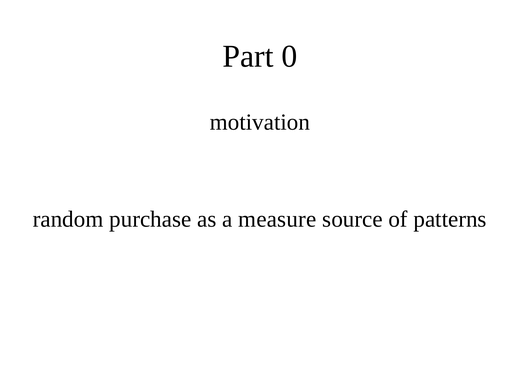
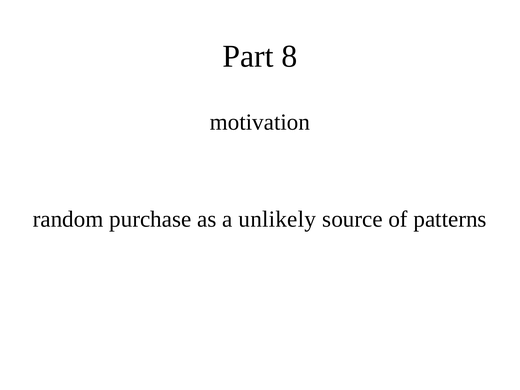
0: 0 -> 8
measure: measure -> unlikely
